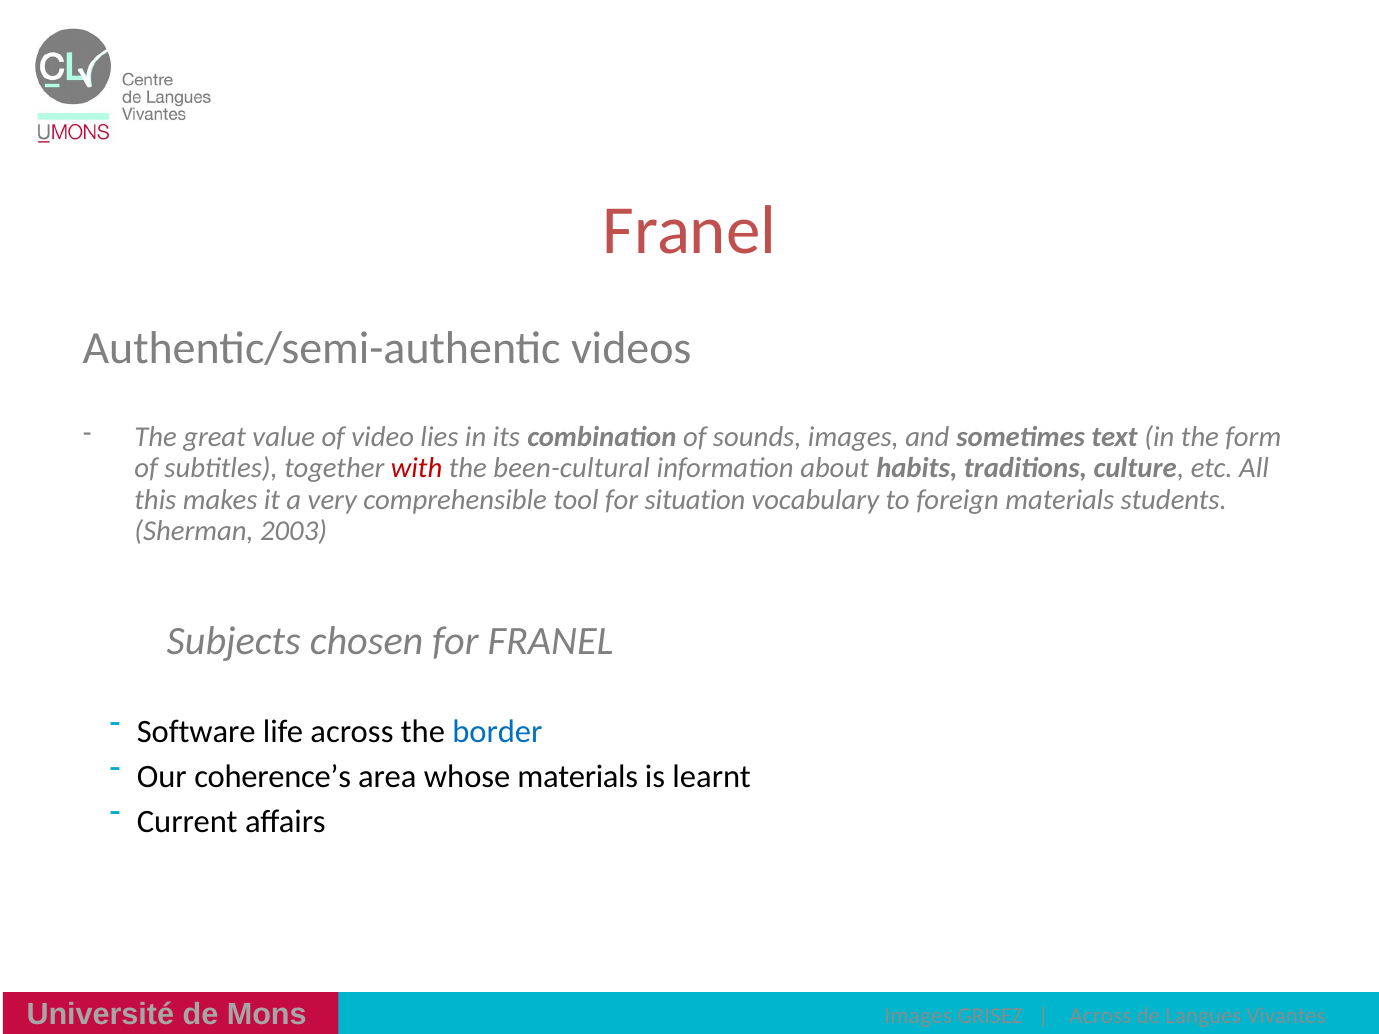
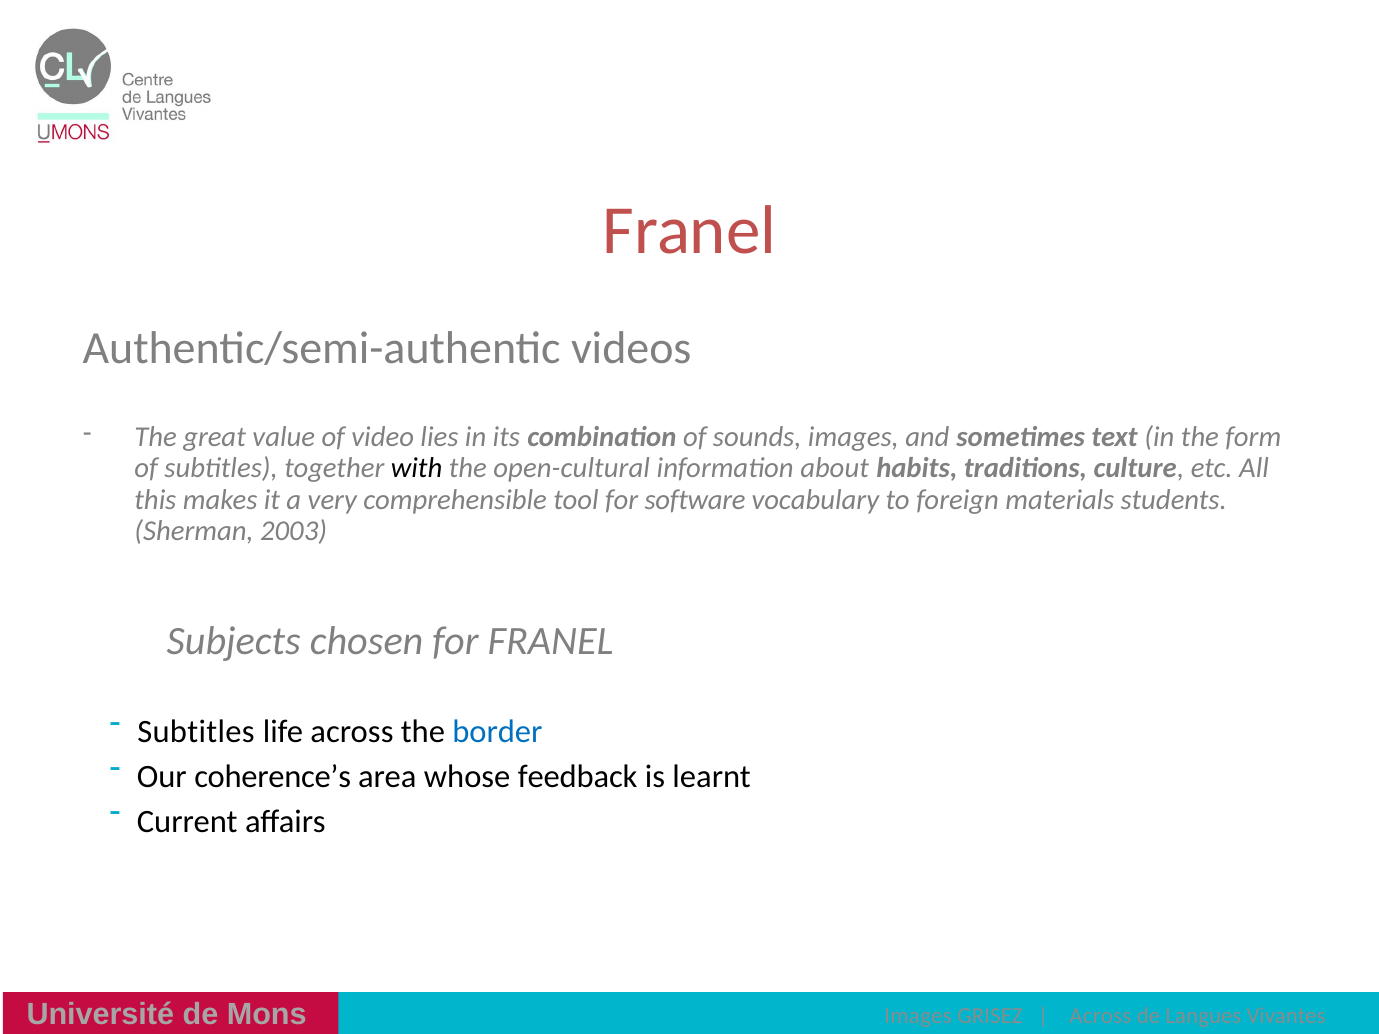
with colour: red -> black
been-cultural: been-cultural -> open-cultural
situation: situation -> software
Software at (196, 732): Software -> Subtitles
whose materials: materials -> feedback
